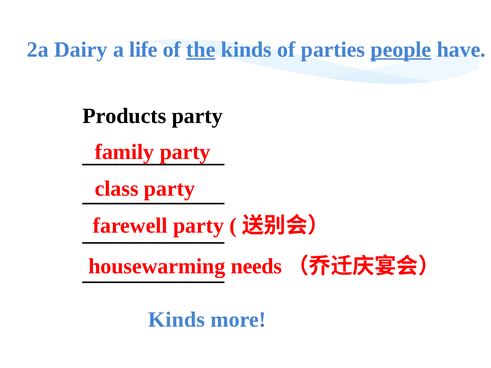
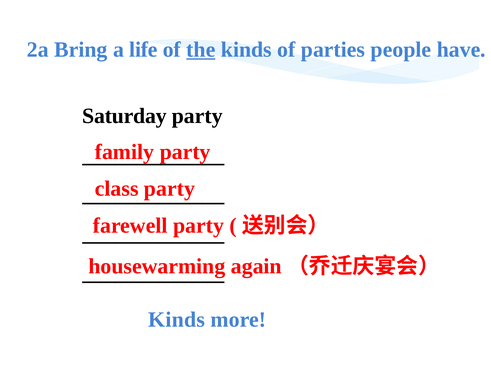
Dairy: Dairy -> Bring
people underline: present -> none
Products: Products -> Saturday
needs: needs -> again
